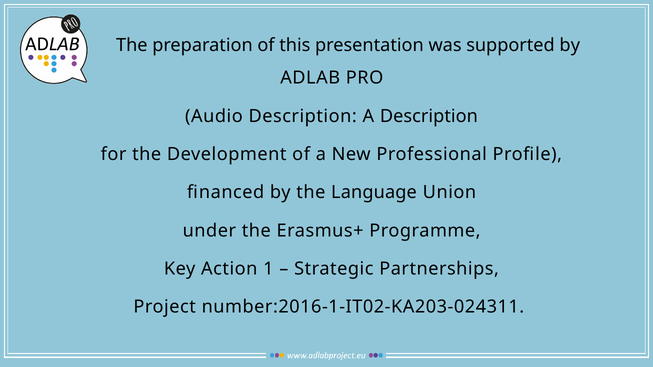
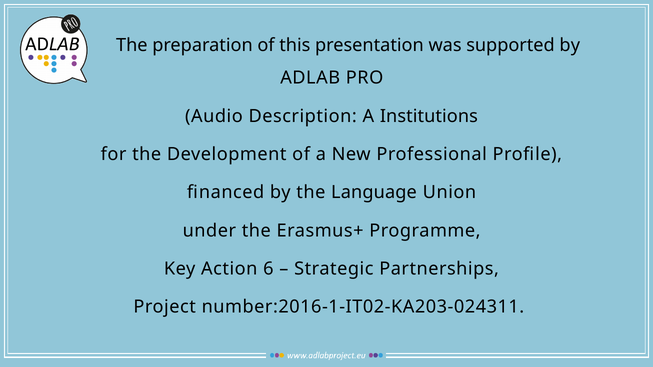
A Description: Description -> Institutions
1: 1 -> 6
